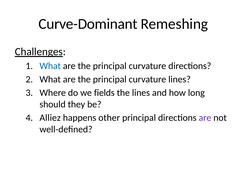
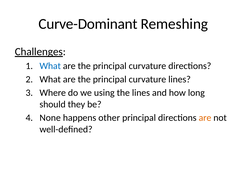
fields: fields -> using
Alliez: Alliez -> None
are at (205, 118) colour: purple -> orange
